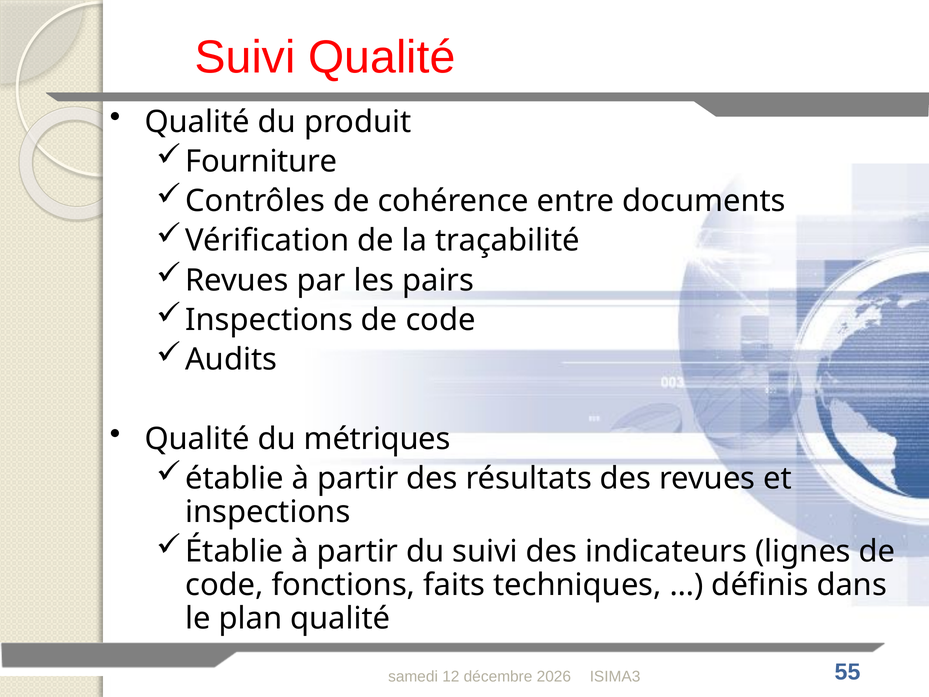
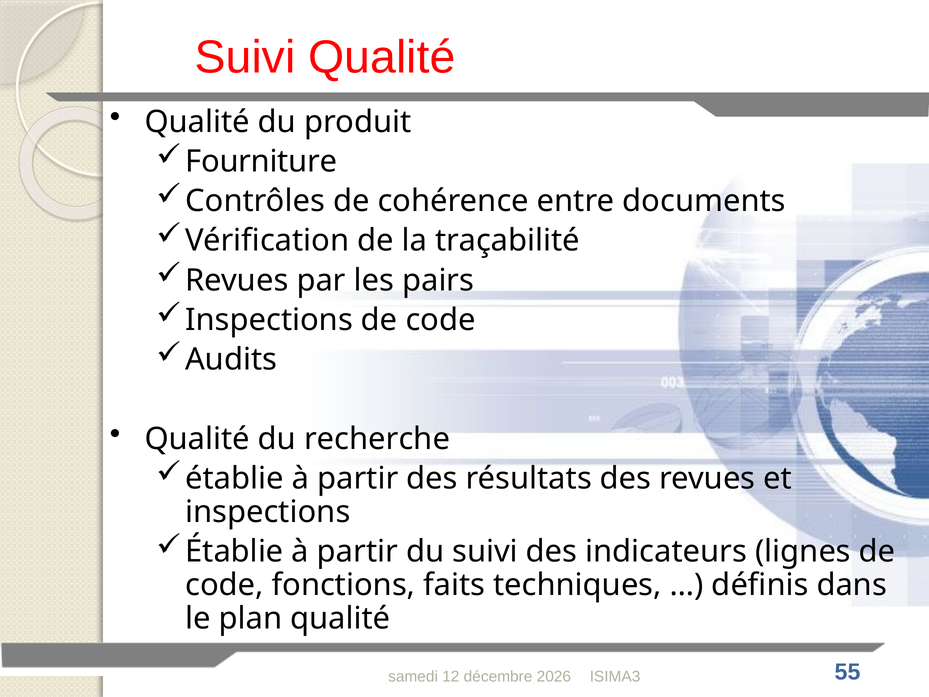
métriques: métriques -> recherche
